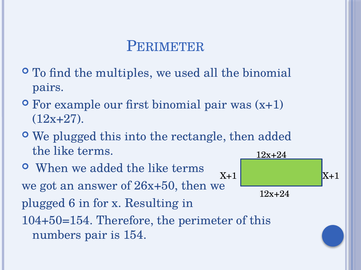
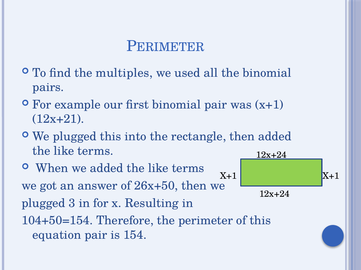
12x+27: 12x+27 -> 12x+21
6: 6 -> 3
numbers: numbers -> equation
